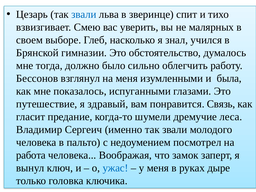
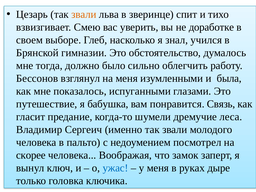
звали at (84, 14) colour: blue -> orange
малярных: малярных -> доработке
здравый: здравый -> бабушка
работа: работа -> скорее
